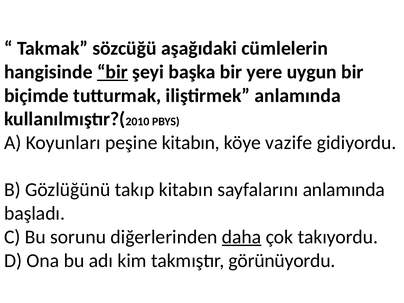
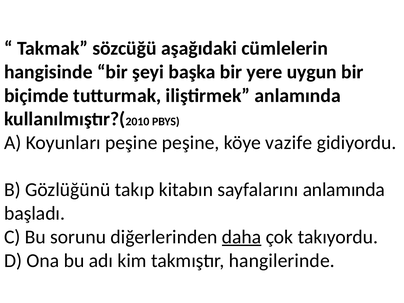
bir at (112, 72) underline: present -> none
peşine kitabın: kitabın -> peşine
görünüyordu: görünüyordu -> hangilerinde
